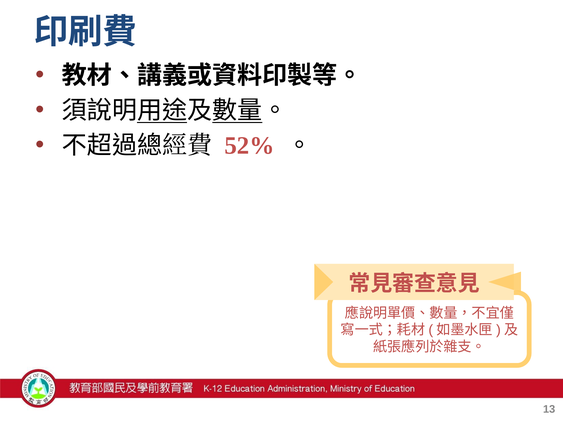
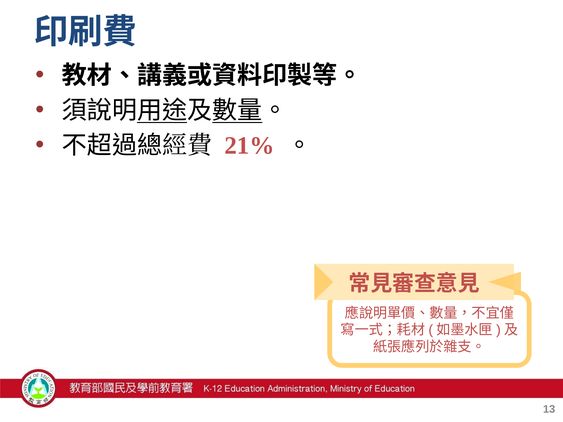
52%: 52% -> 21%
